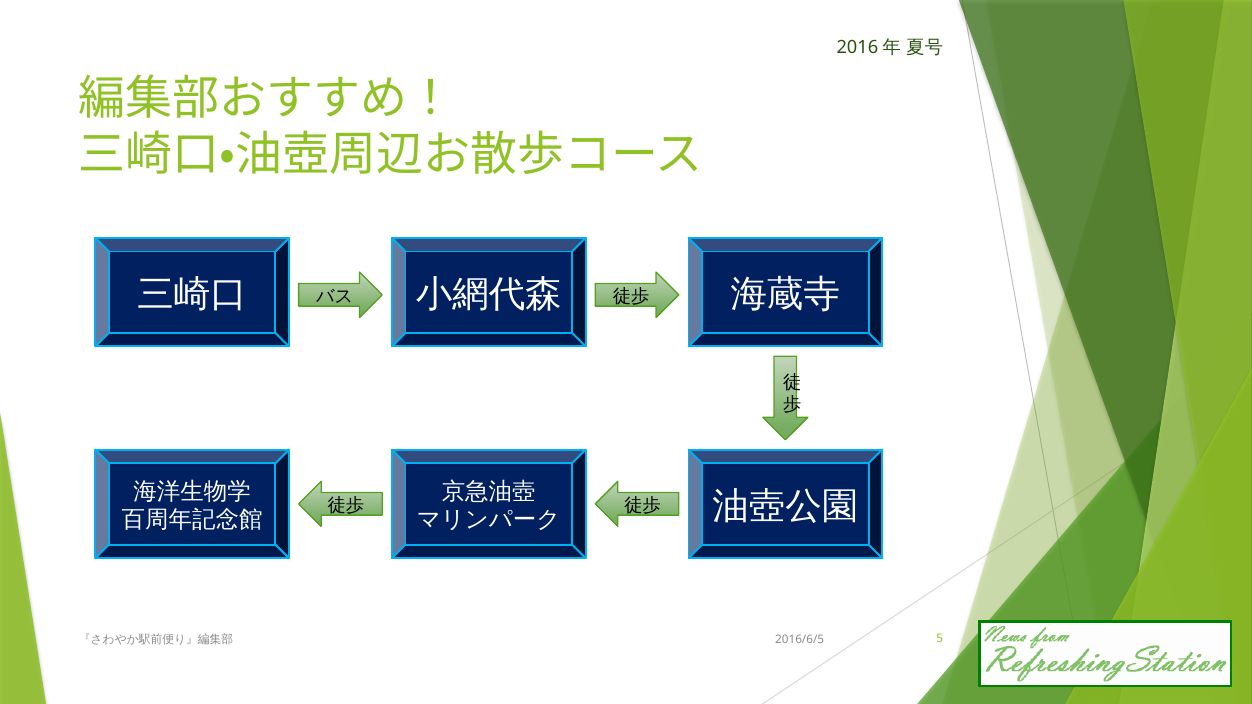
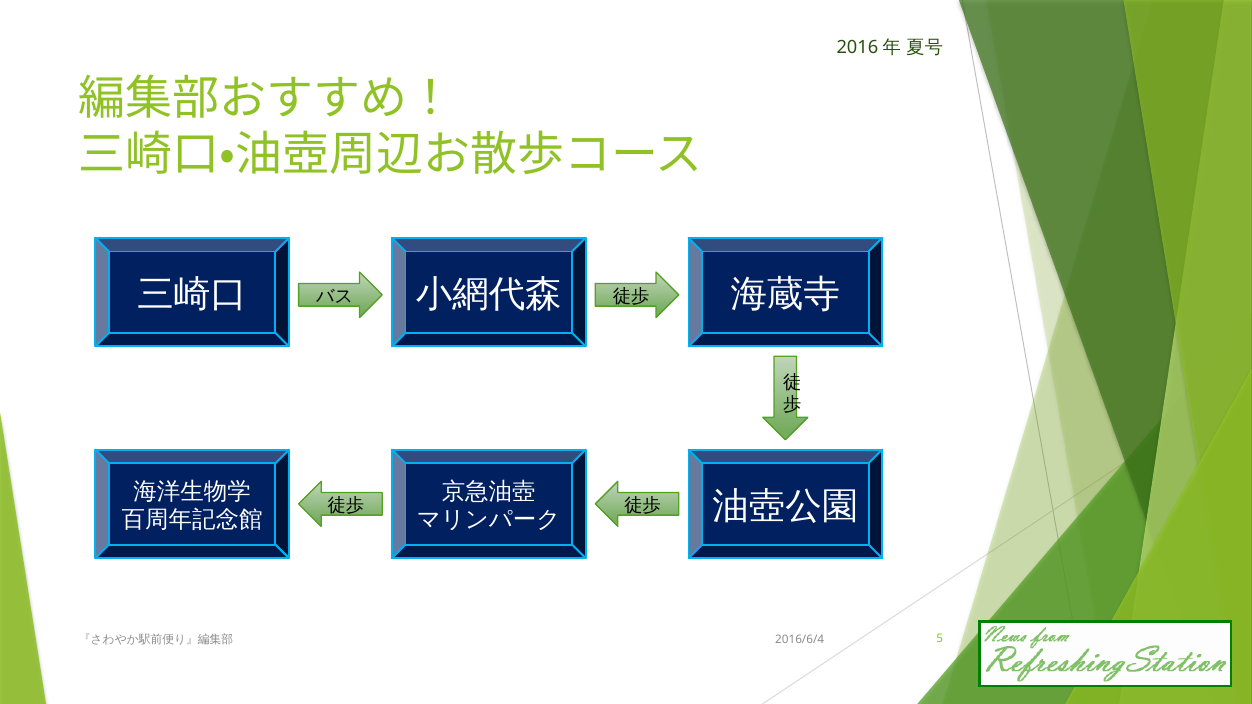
2016/6/5: 2016/6/5 -> 2016/6/4
